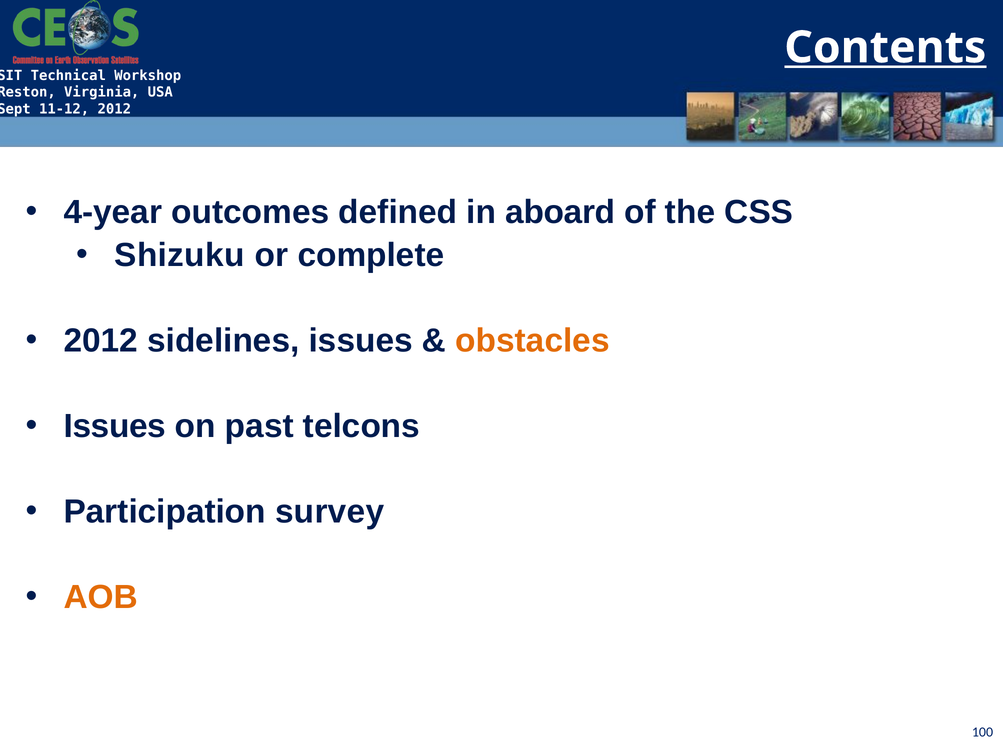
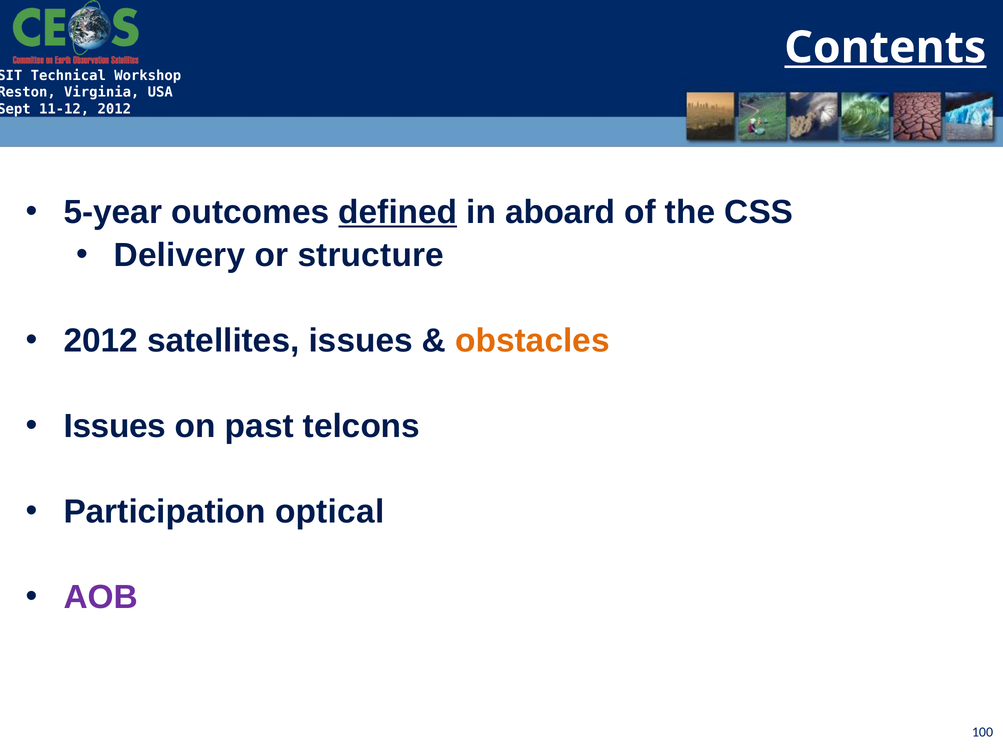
4-year: 4-year -> 5-year
defined underline: none -> present
Shizuku: Shizuku -> Delivery
complete: complete -> structure
sidelines: sidelines -> satellites
survey: survey -> optical
AOB colour: orange -> purple
